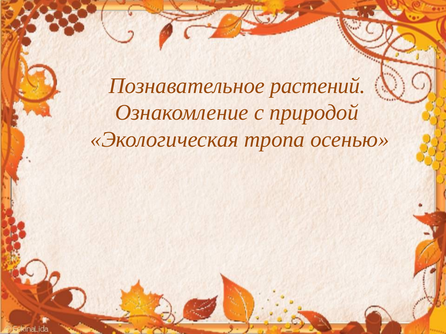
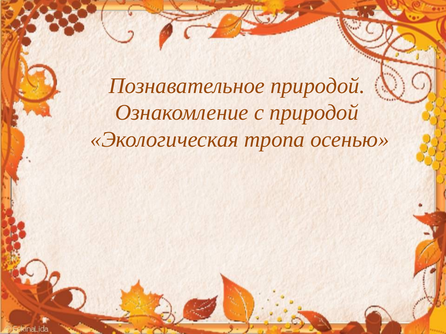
Познавательное растений: растений -> природой
